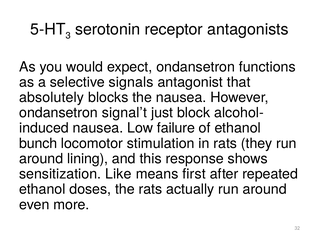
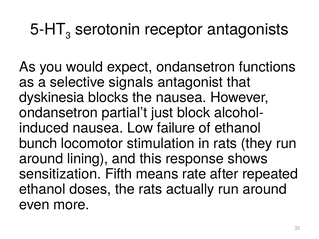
absolutely: absolutely -> dyskinesia
signal’t: signal’t -> partial’t
Like: Like -> Fifth
first: first -> rate
